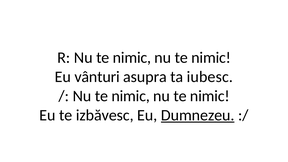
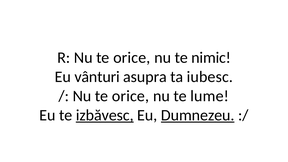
R Nu te nimic: nimic -> orice
nimic at (131, 96): nimic -> orice
nimic at (210, 96): nimic -> lume
izbăvesc underline: none -> present
